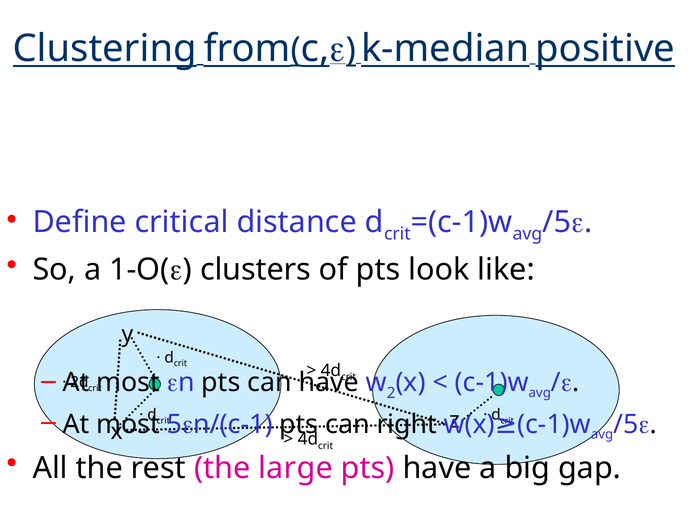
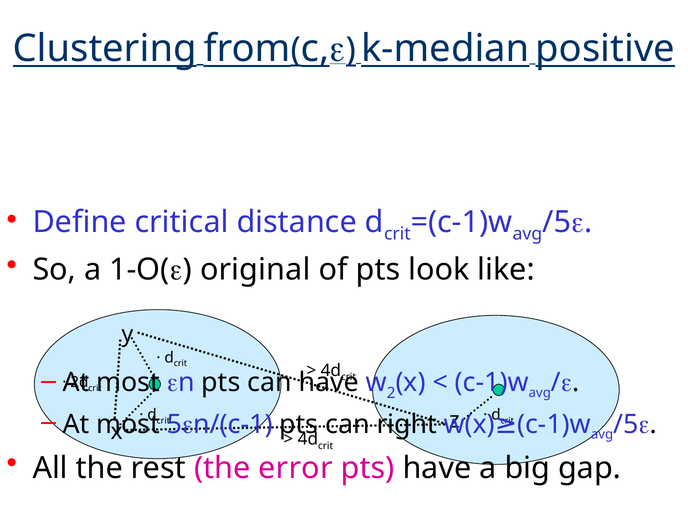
clusters: clusters -> original
large: large -> error
